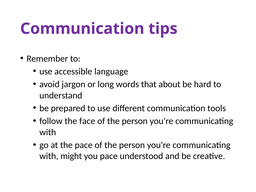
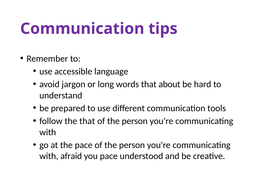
the face: face -> that
might: might -> afraid
